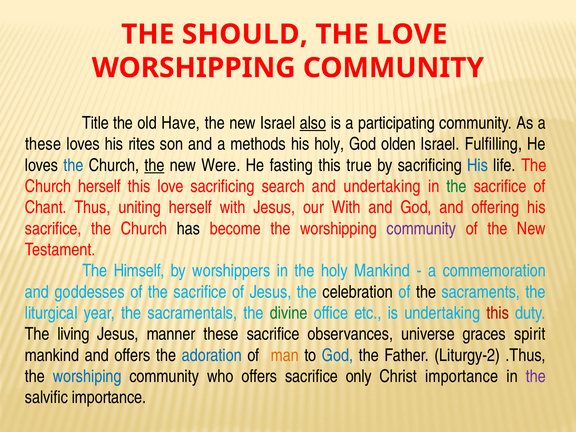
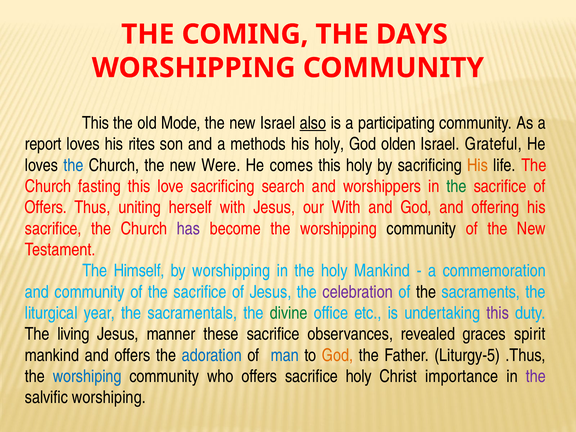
SHOULD: SHOULD -> COMING
THE LOVE: LOVE -> DAYS
Title at (96, 123): Title -> This
Have: Have -> Mode
these at (43, 144): these -> report
Fulfilling: Fulfilling -> Grateful
the at (154, 165) underline: present -> none
fasting: fasting -> comes
this true: true -> holy
His at (478, 165) colour: blue -> orange
Church herself: herself -> fasting
and undertaking: undertaking -> worshippers
Chant at (46, 207): Chant -> Offers
has colour: black -> purple
community at (421, 229) colour: purple -> black
by worshippers: worshippers -> worshipping
and goddesses: goddesses -> community
celebration colour: black -> purple
this at (498, 313) colour: red -> purple
universe: universe -> revealed
man colour: orange -> blue
God at (338, 355) colour: blue -> orange
Liturgy-2: Liturgy-2 -> Liturgy-5
sacrifice only: only -> holy
salvific importance: importance -> worshiping
